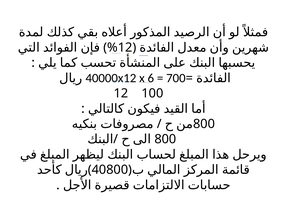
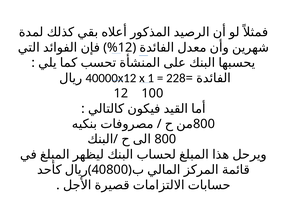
6: 6 -> 1
700: 700 -> 228
